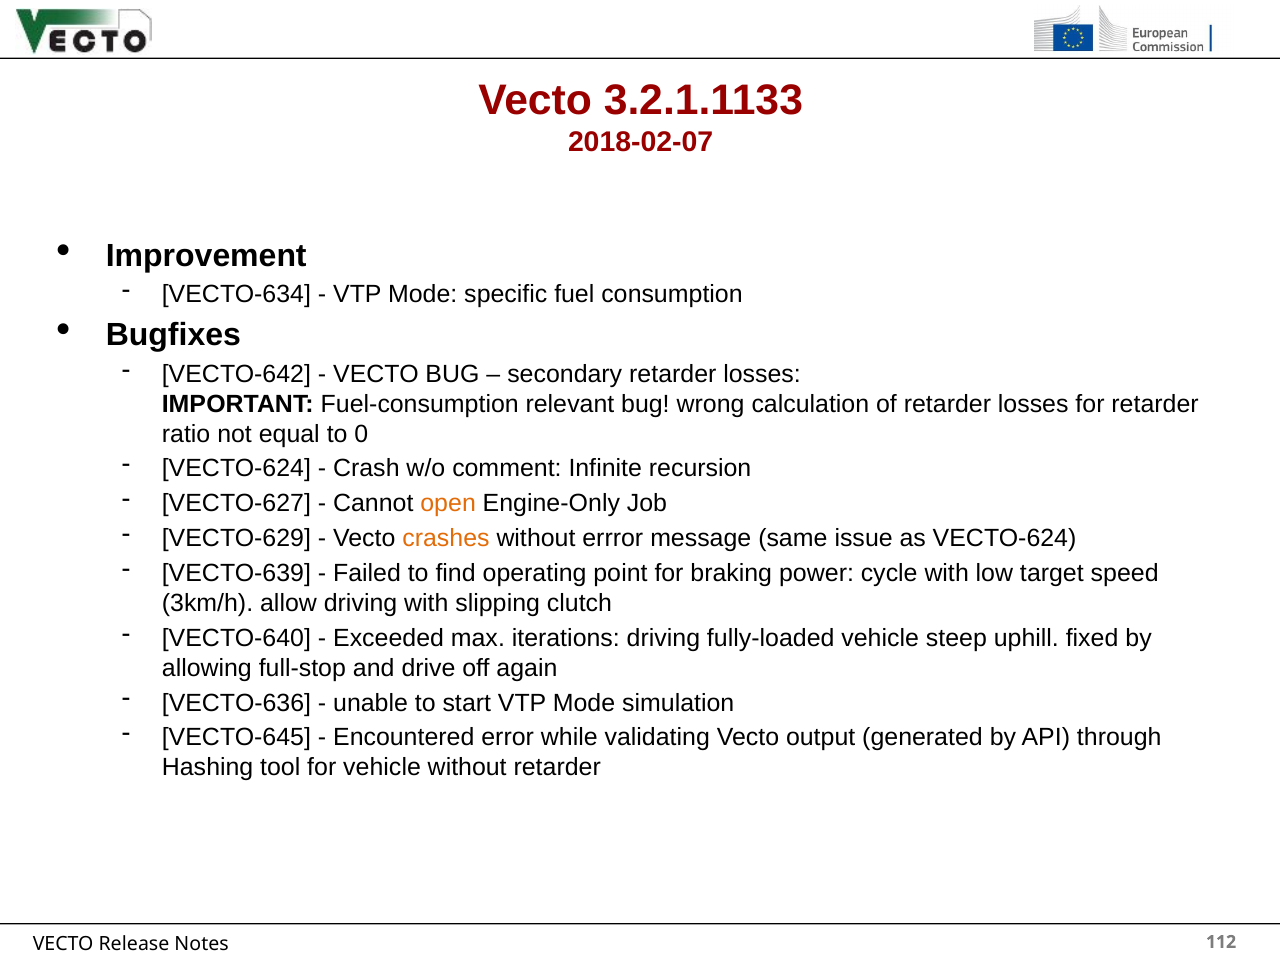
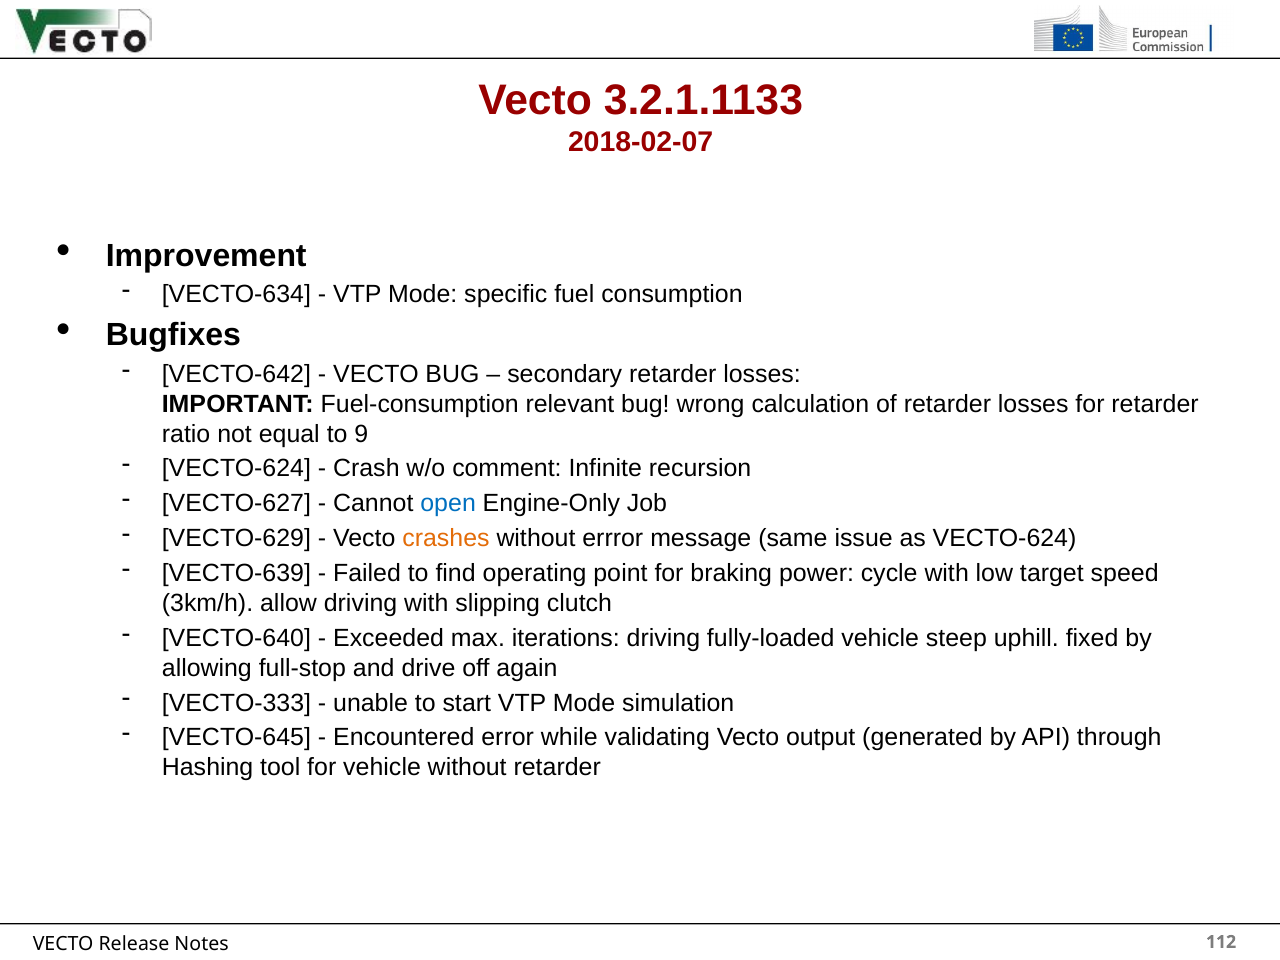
0: 0 -> 9
open colour: orange -> blue
VECTO-636: VECTO-636 -> VECTO-333
